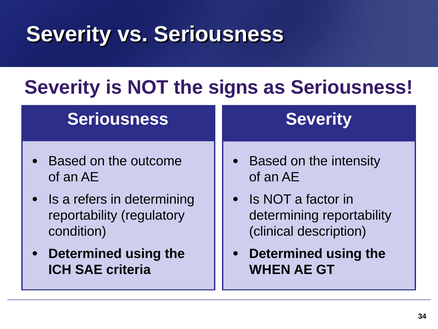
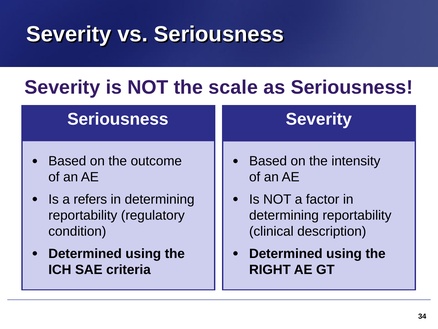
signs: signs -> scale
WHEN: WHEN -> RIGHT
